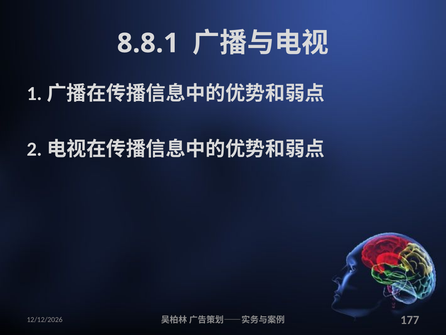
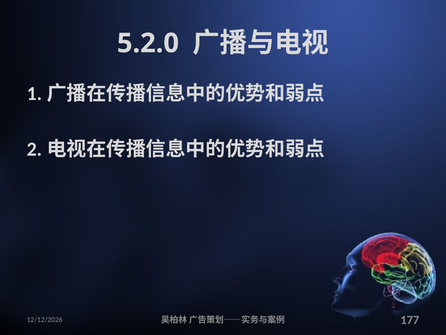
8.8.1: 8.8.1 -> 5.2.0
